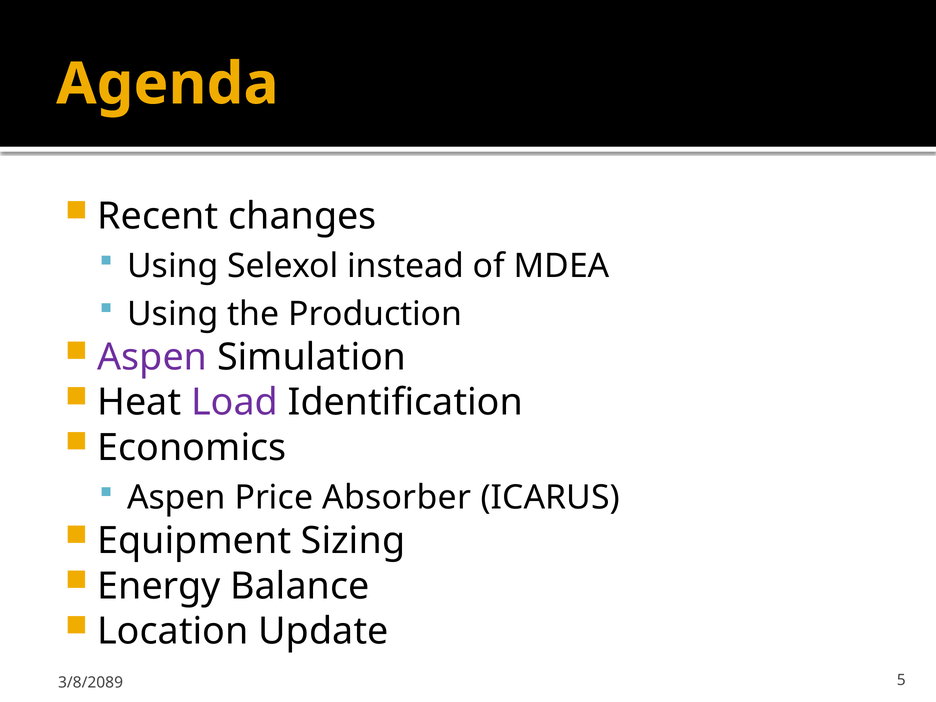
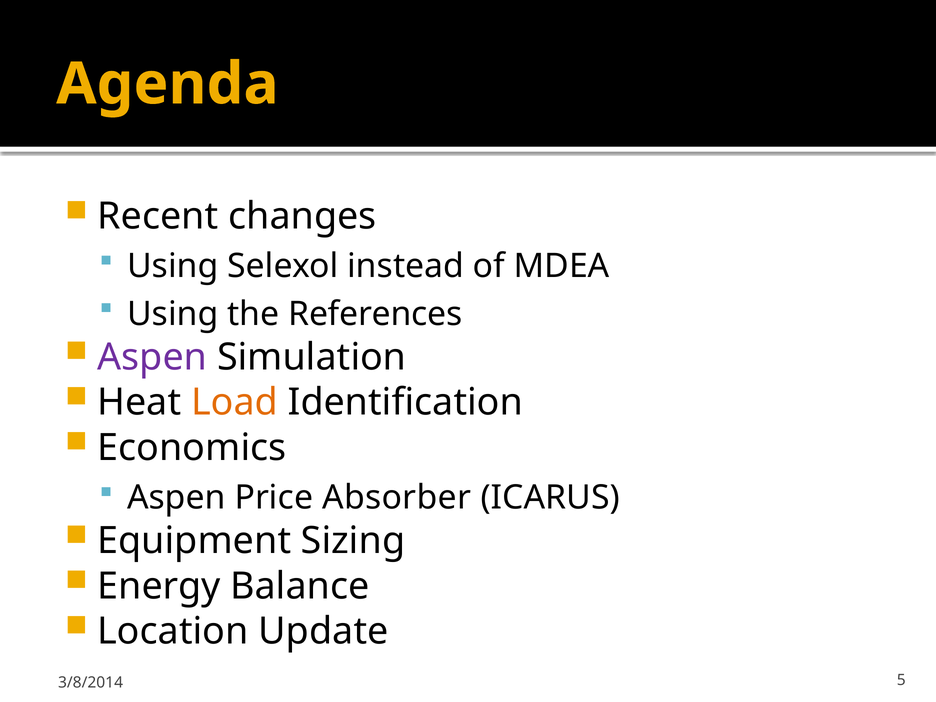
Production: Production -> References
Load colour: purple -> orange
3/8/2089: 3/8/2089 -> 3/8/2014
